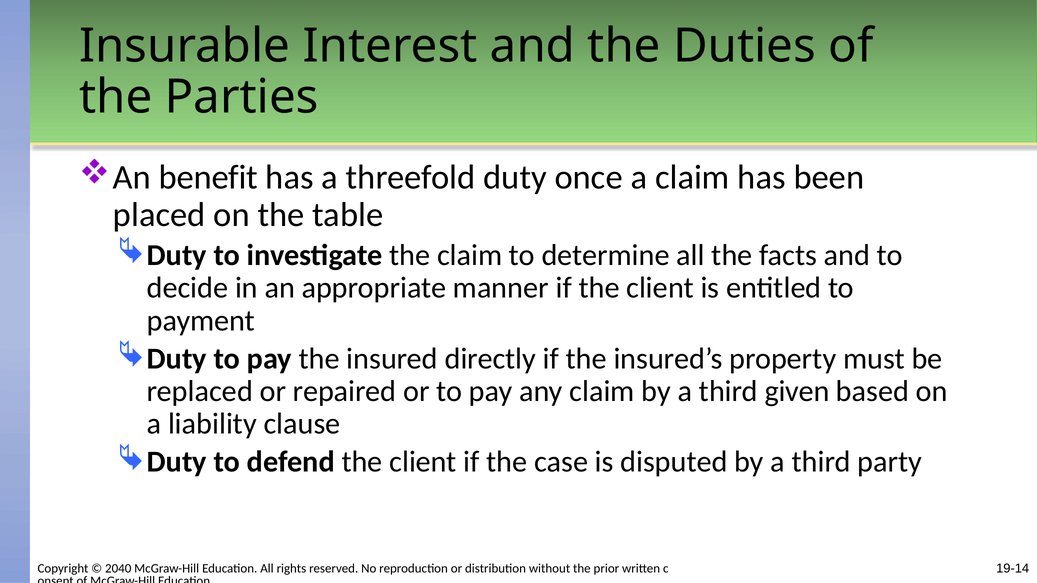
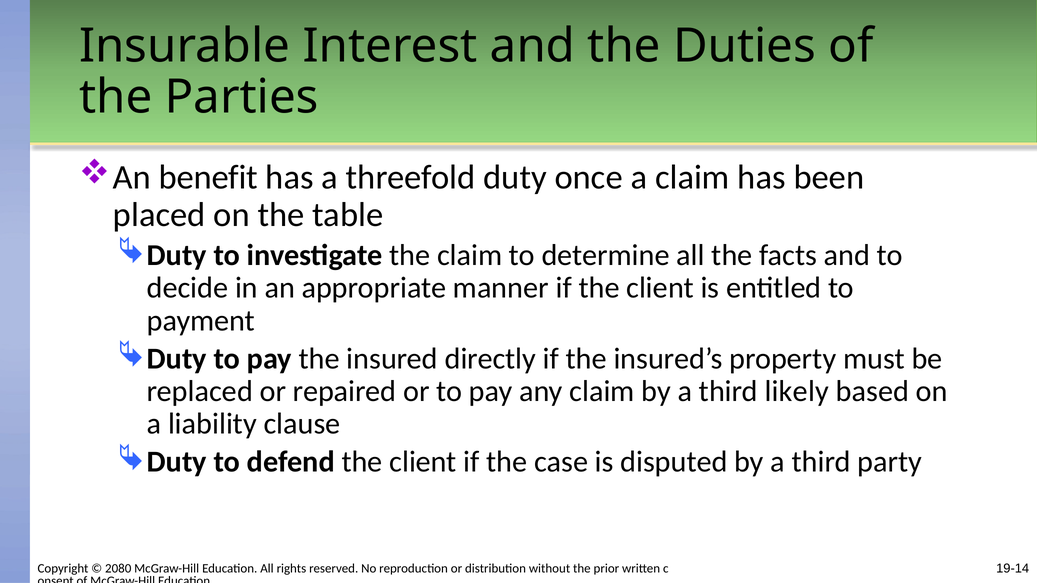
given: given -> likely
2040: 2040 -> 2080
